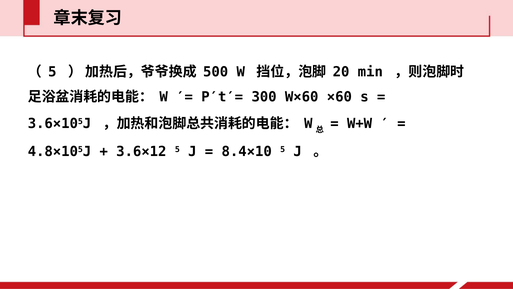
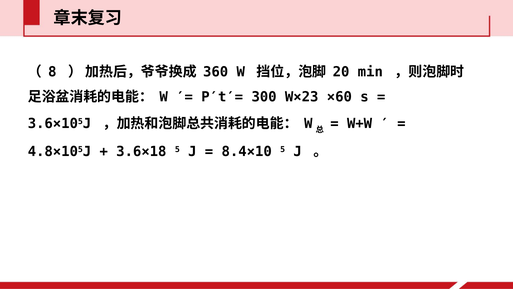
5 at (52, 72): 5 -> 8
500: 500 -> 360
W×60: W×60 -> W×23
3.6×12: 3.6×12 -> 3.6×18
